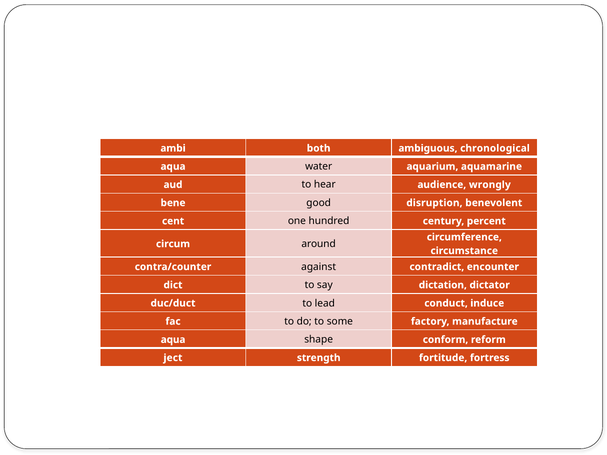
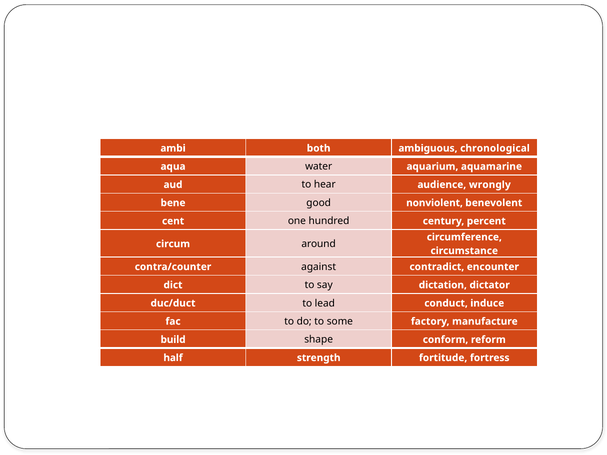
disruption: disruption -> nonviolent
aqua at (173, 340): aqua -> build
ject: ject -> half
